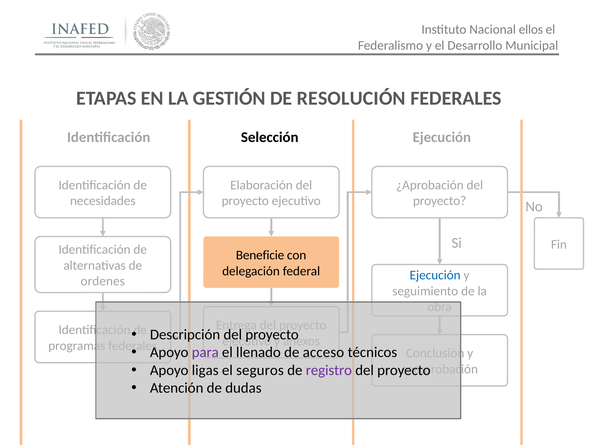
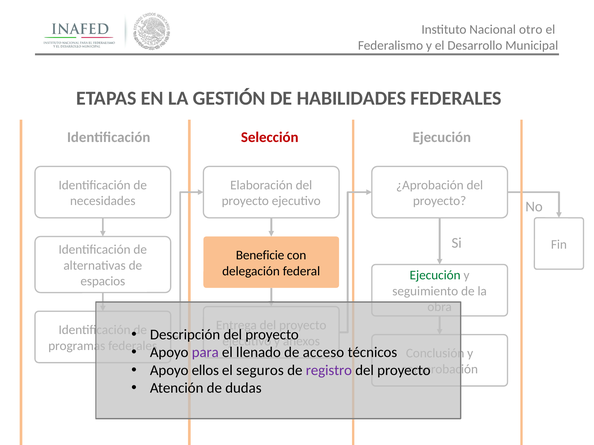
ellos: ellos -> otro
RESOLUCIÓN: RESOLUCIÓN -> HABILIDADES
Selección colour: black -> red
Ejecución at (435, 276) colour: blue -> green
ordenes: ordenes -> espacios
ligas: ligas -> ellos
